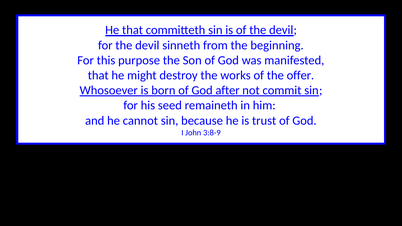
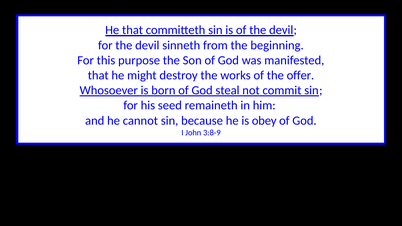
after: after -> steal
trust: trust -> obey
